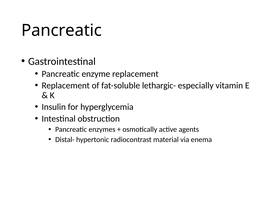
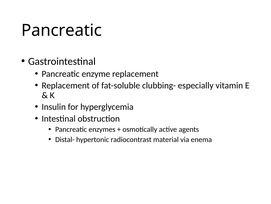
lethargic-: lethargic- -> clubbing-
